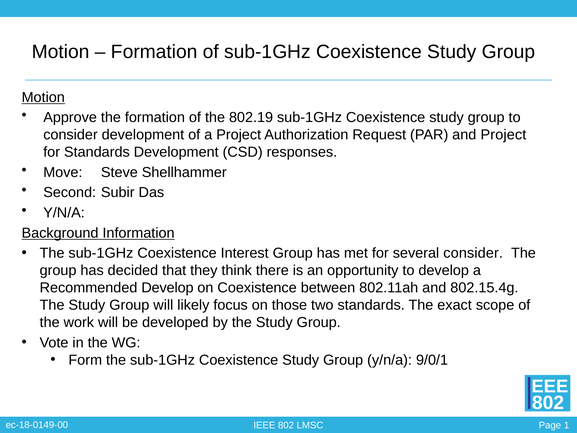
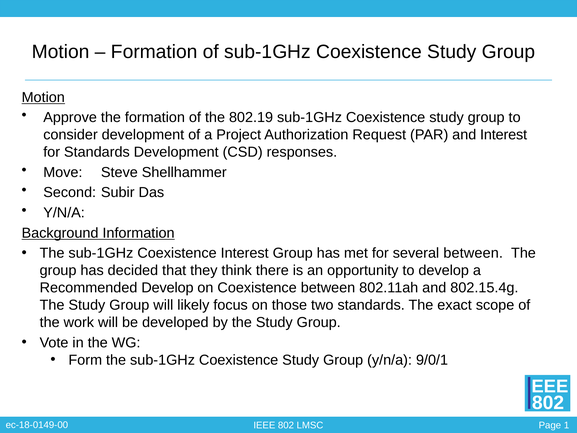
and Project: Project -> Interest
several consider: consider -> between
